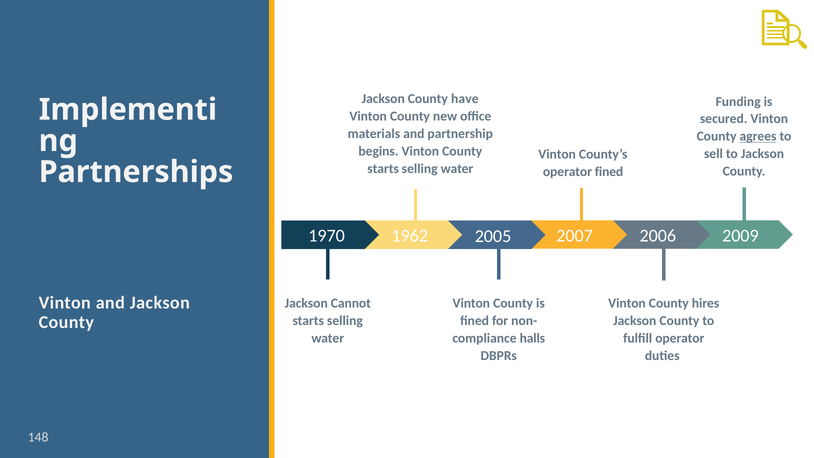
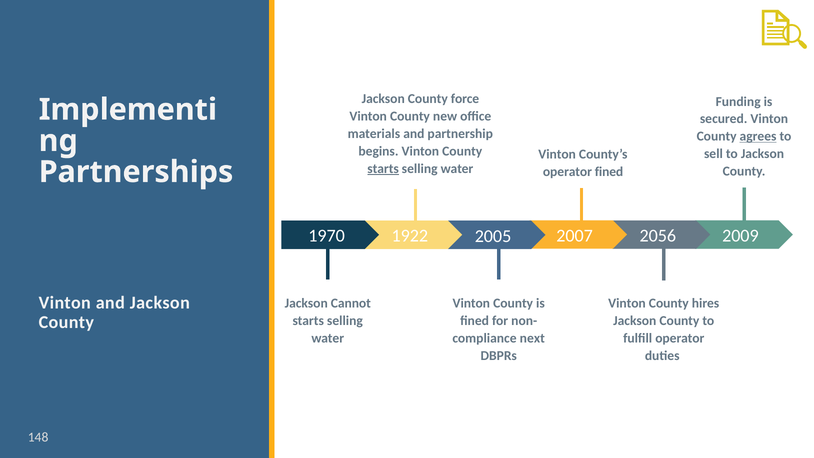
have: have -> force
starts at (383, 169) underline: none -> present
2006: 2006 -> 2056
1962: 1962 -> 1922
halls: halls -> next
